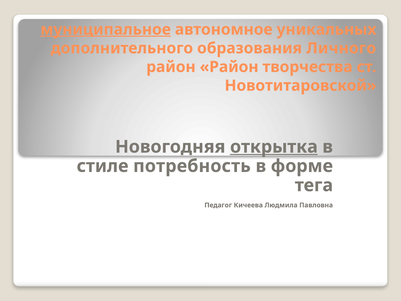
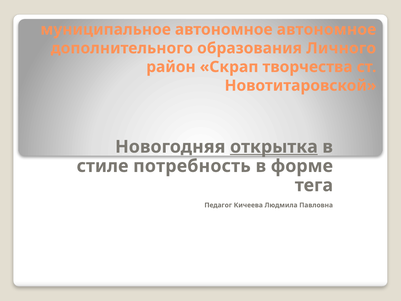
муниципальное underline: present -> none
автономное уникальных: уникальных -> автономное
район Район: Район -> Скрап
